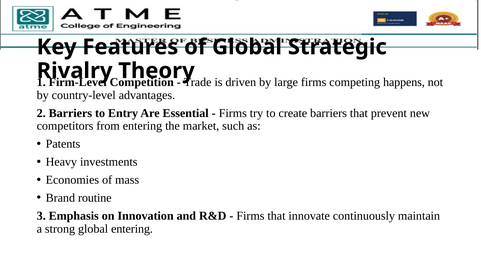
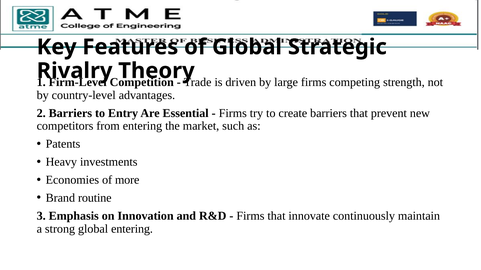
happens: happens -> strength
mass: mass -> more
